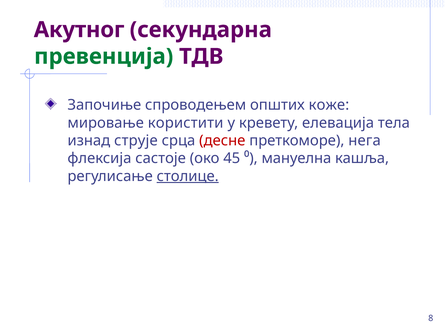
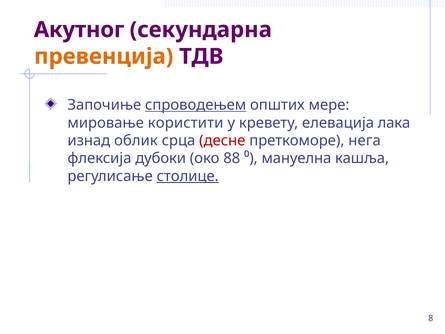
превенција colour: green -> orange
спроводењем underline: none -> present
коже: коже -> мере
тела: тела -> лака
струје: струје -> облик
састоје: састоје -> дубоки
45: 45 -> 88
